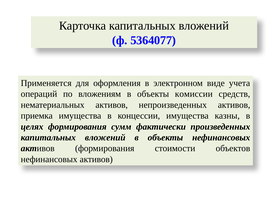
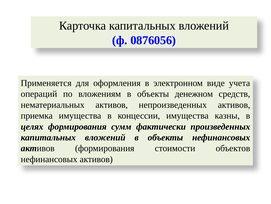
5364077: 5364077 -> 0876056
комиссии: комиссии -> денежном
